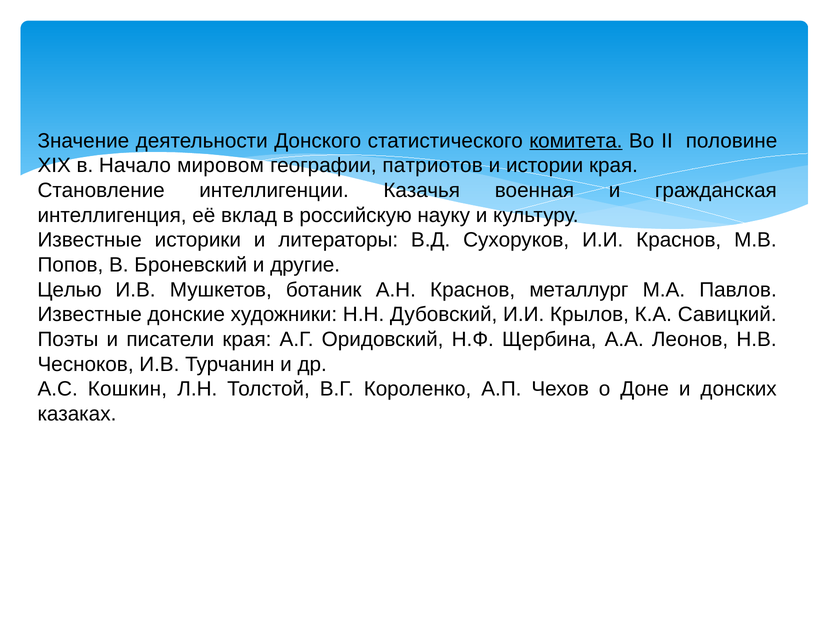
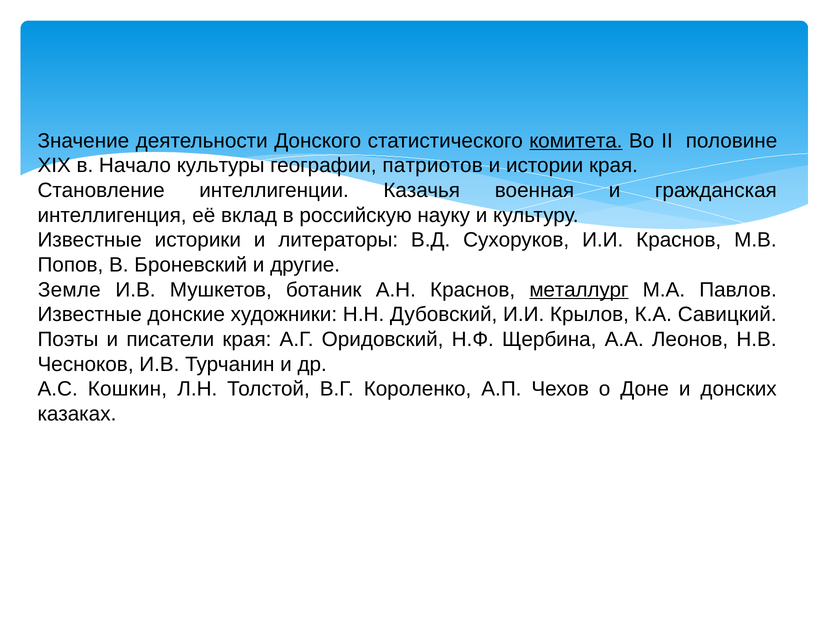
мировом: мировом -> культуры
Целью: Целью -> Земле
металлург underline: none -> present
